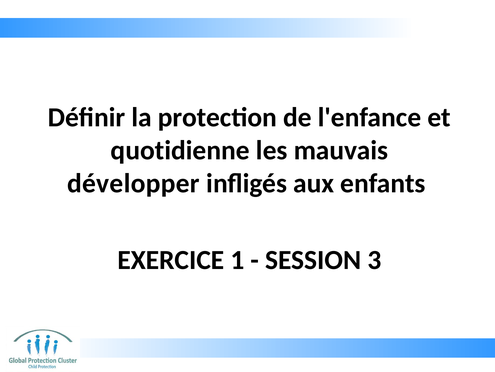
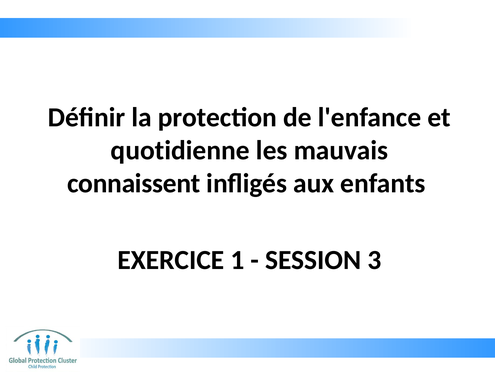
développer: développer -> connaissent
